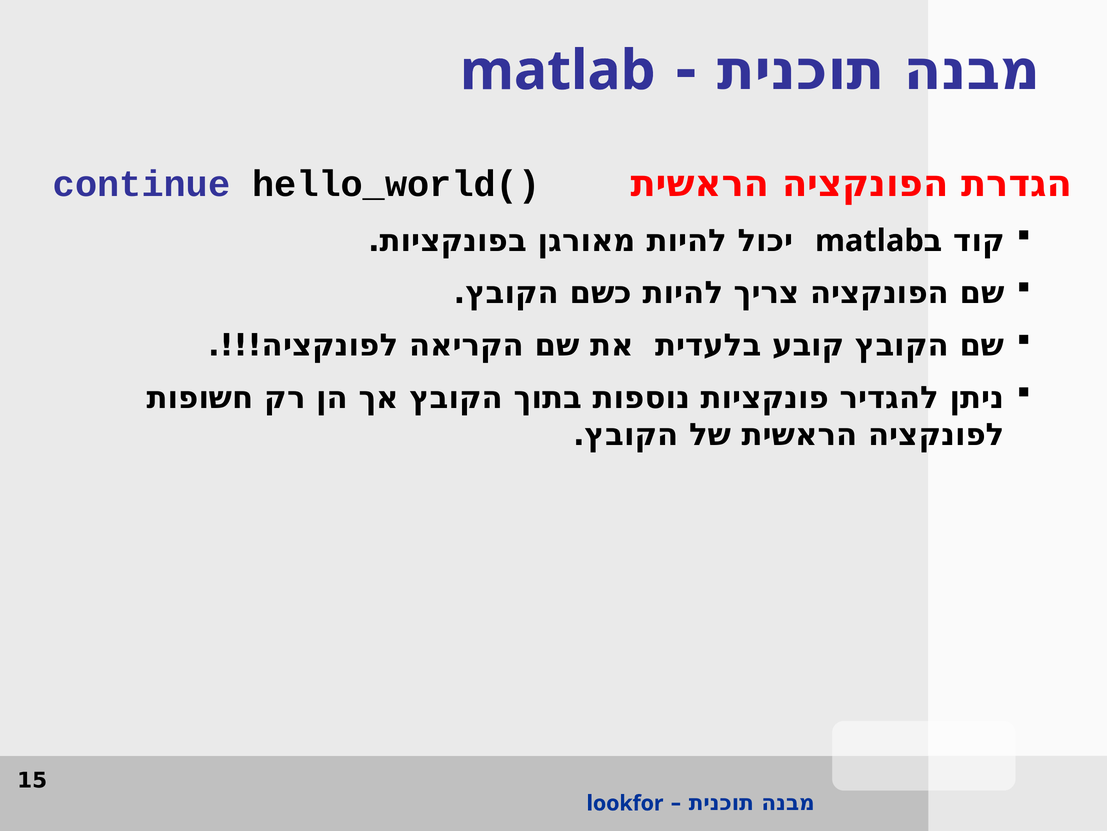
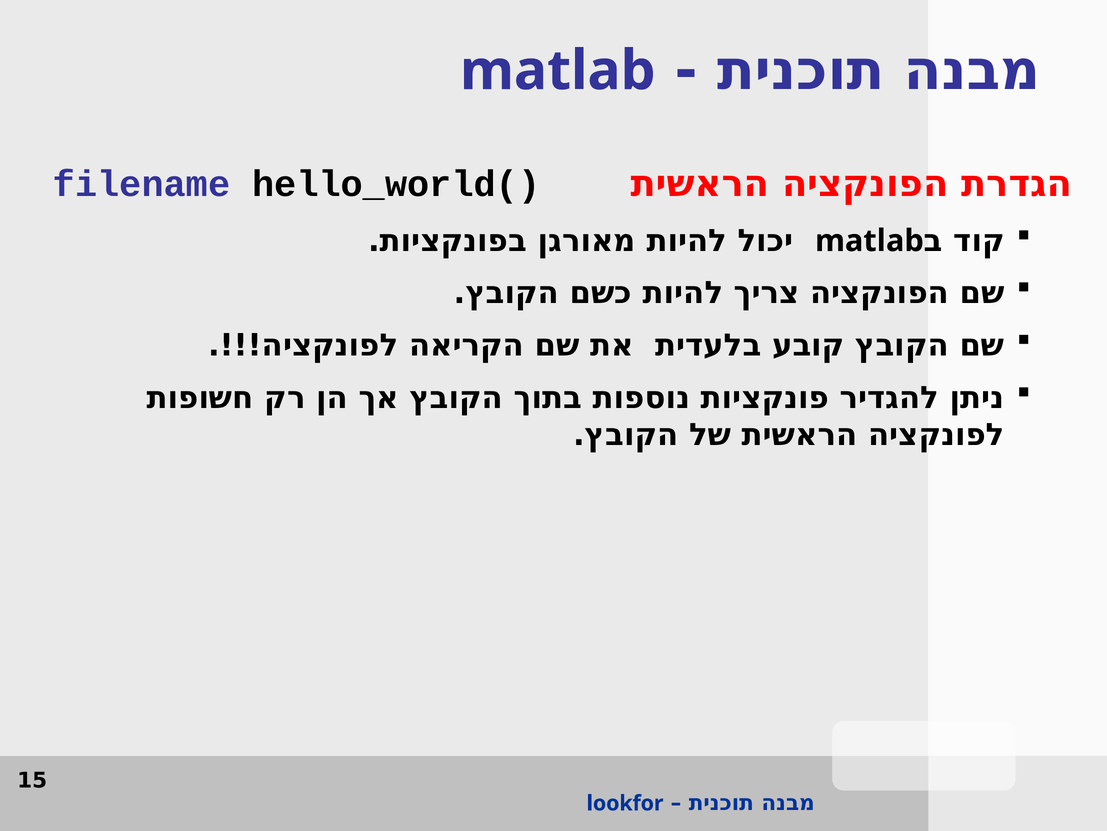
continue: continue -> filename
